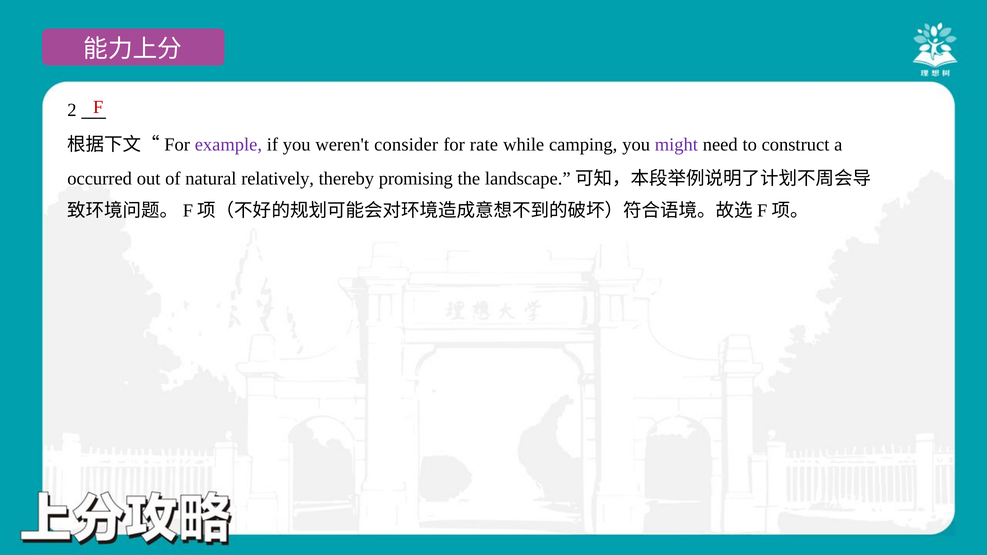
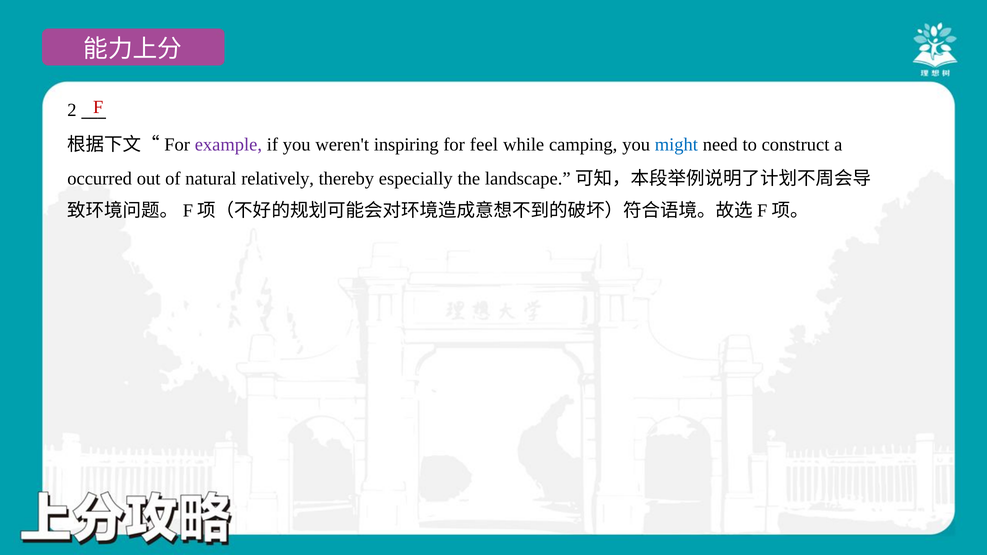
consider: consider -> inspiring
rate: rate -> feel
might colour: purple -> blue
promising: promising -> especially
